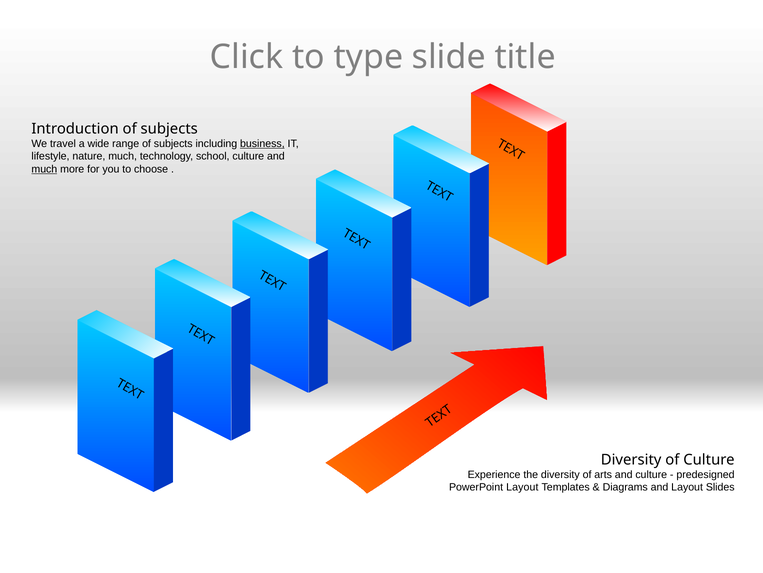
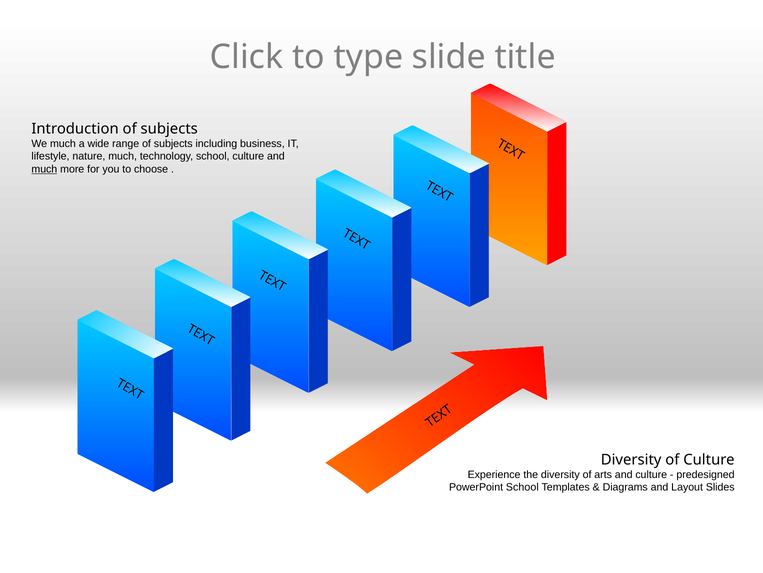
We travel: travel -> much
business underline: present -> none
PowerPoint Layout: Layout -> School
